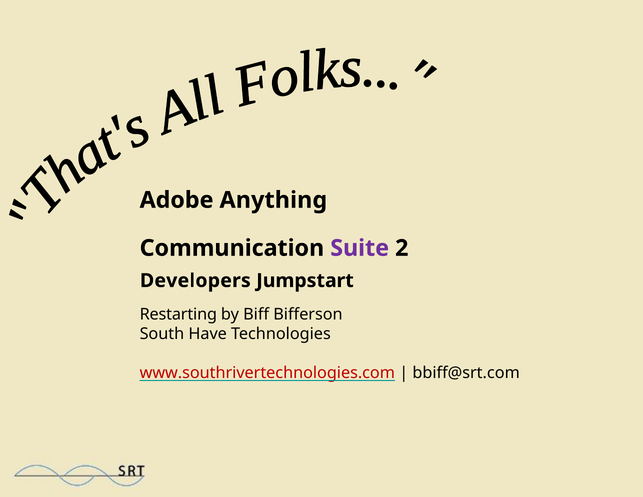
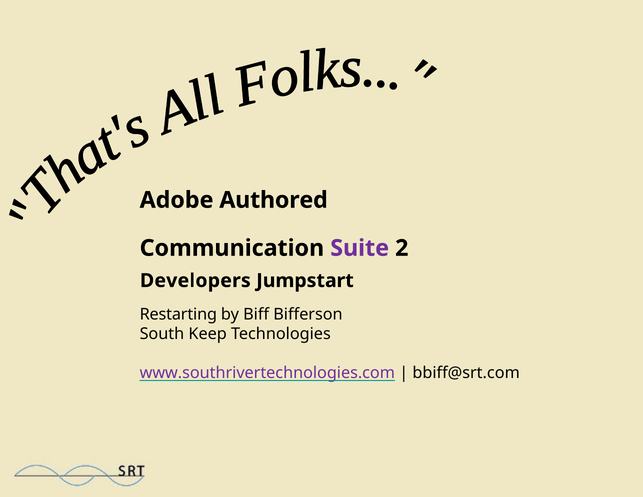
Anything: Anything -> Authored
Have: Have -> Keep
www.southrivertechnologies.com colour: red -> purple
